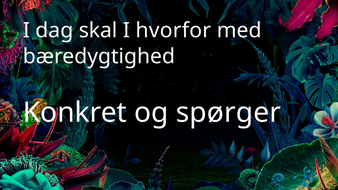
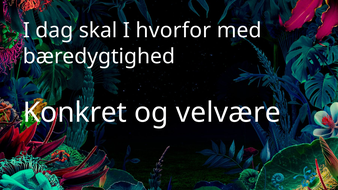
spørger: spørger -> velvære
